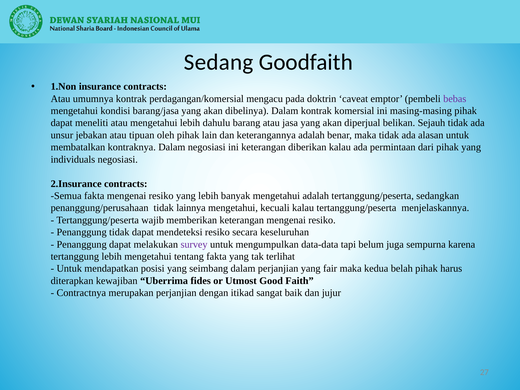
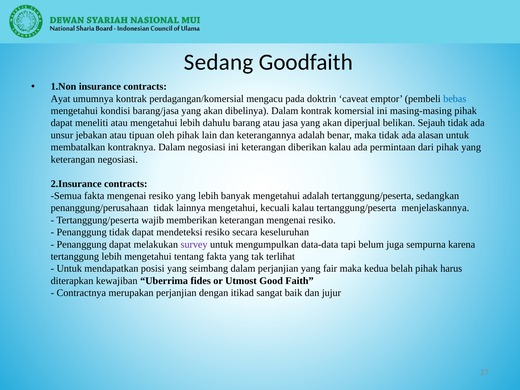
Atau at (61, 99): Atau -> Ayat
bebas colour: purple -> blue
individuals at (73, 159): individuals -> keterangan
